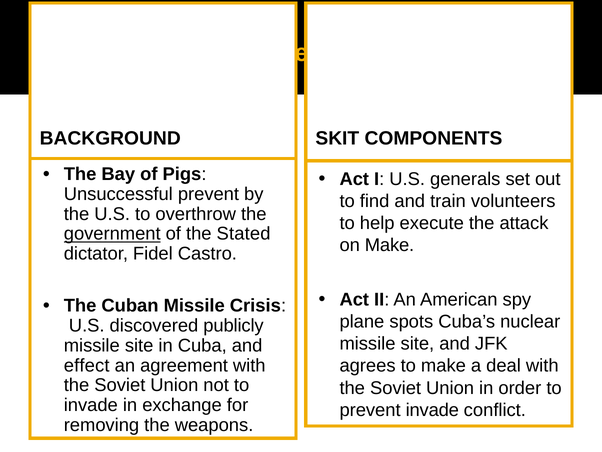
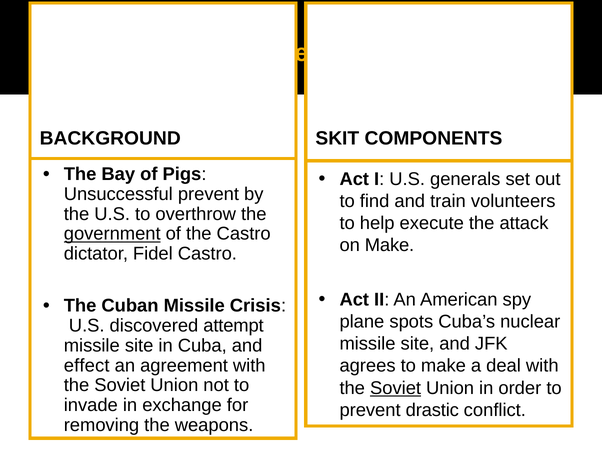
the Stated: Stated -> Castro
publicly: publicly -> attempt
Soviet at (396, 388) underline: none -> present
prevent invade: invade -> drastic
